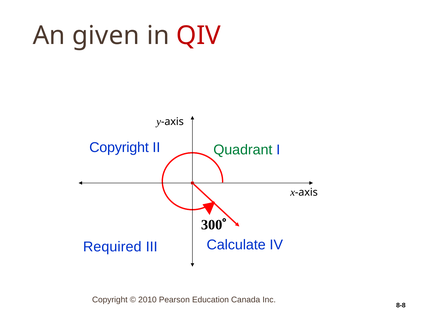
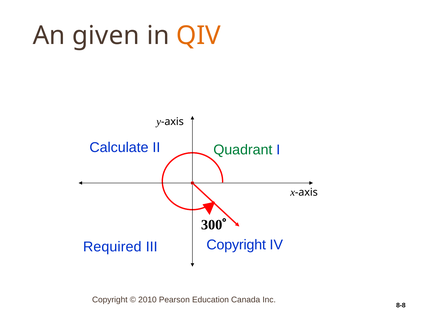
QIV colour: red -> orange
Copyright at (119, 147): Copyright -> Calculate
III Calculate: Calculate -> Copyright
